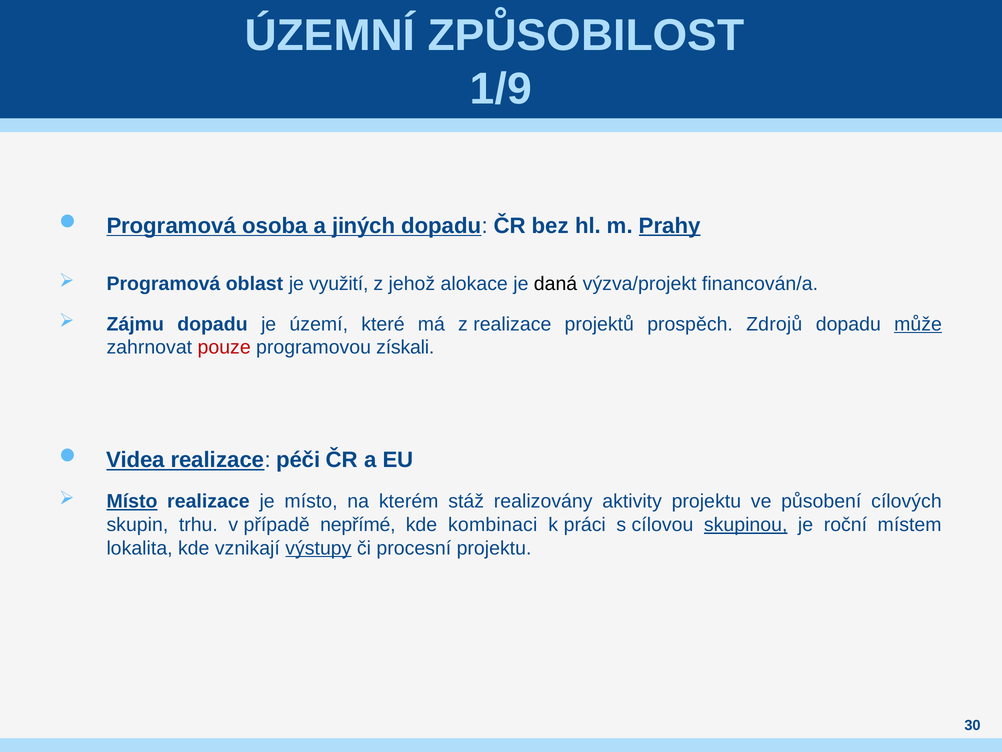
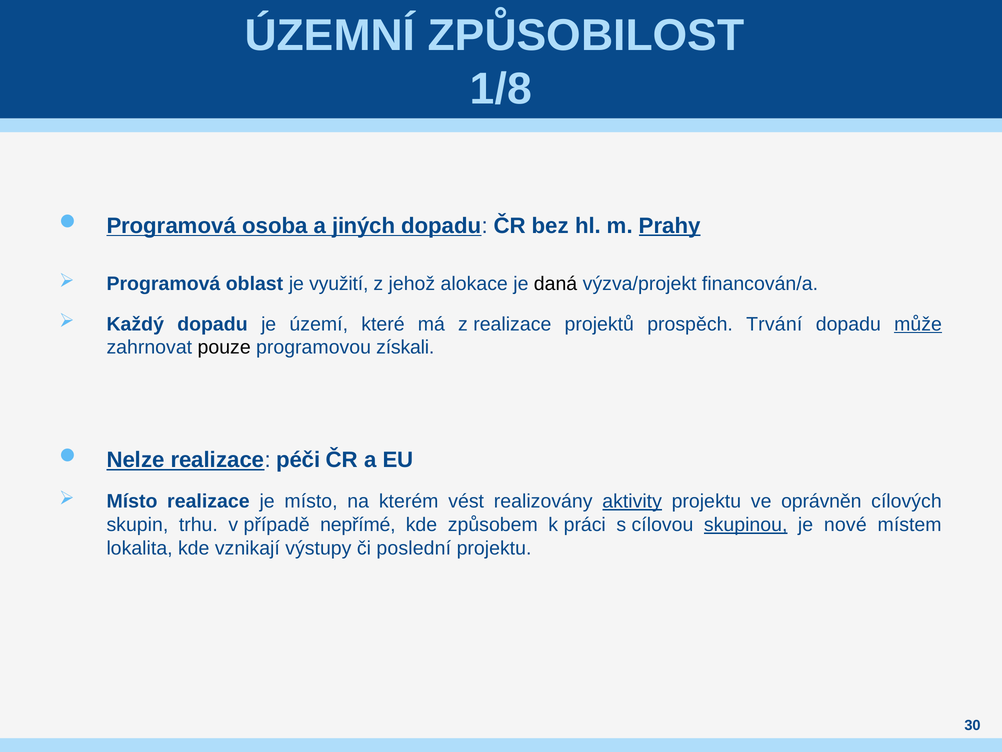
1/9: 1/9 -> 1/8
Zájmu: Zájmu -> Každý
Zdrojů: Zdrojů -> Trvání
pouze colour: red -> black
Videa: Videa -> Nelze
Místo at (132, 501) underline: present -> none
stáž: stáž -> vést
aktivity underline: none -> present
působení: působení -> oprávněn
kombinaci: kombinaci -> způsobem
roční: roční -> nové
výstupy underline: present -> none
procesní: procesní -> poslední
